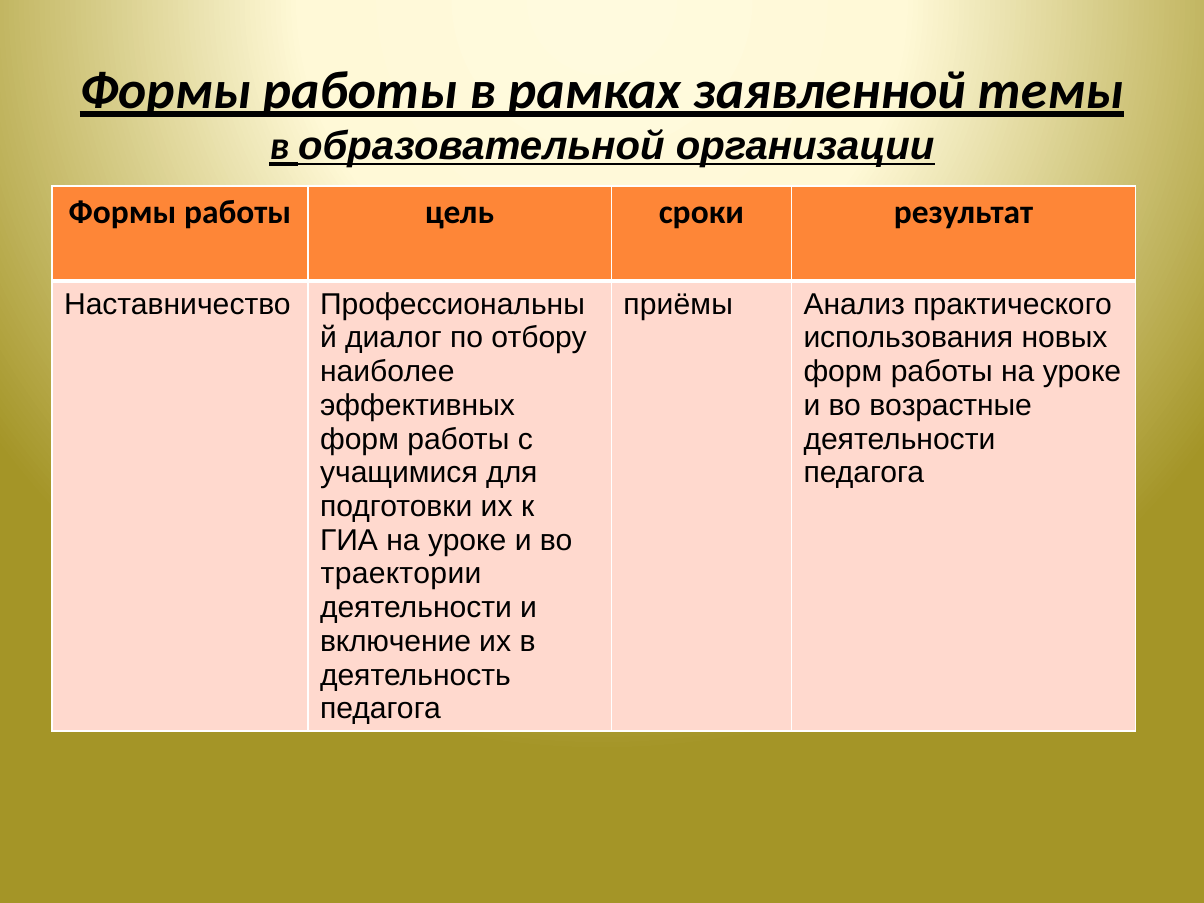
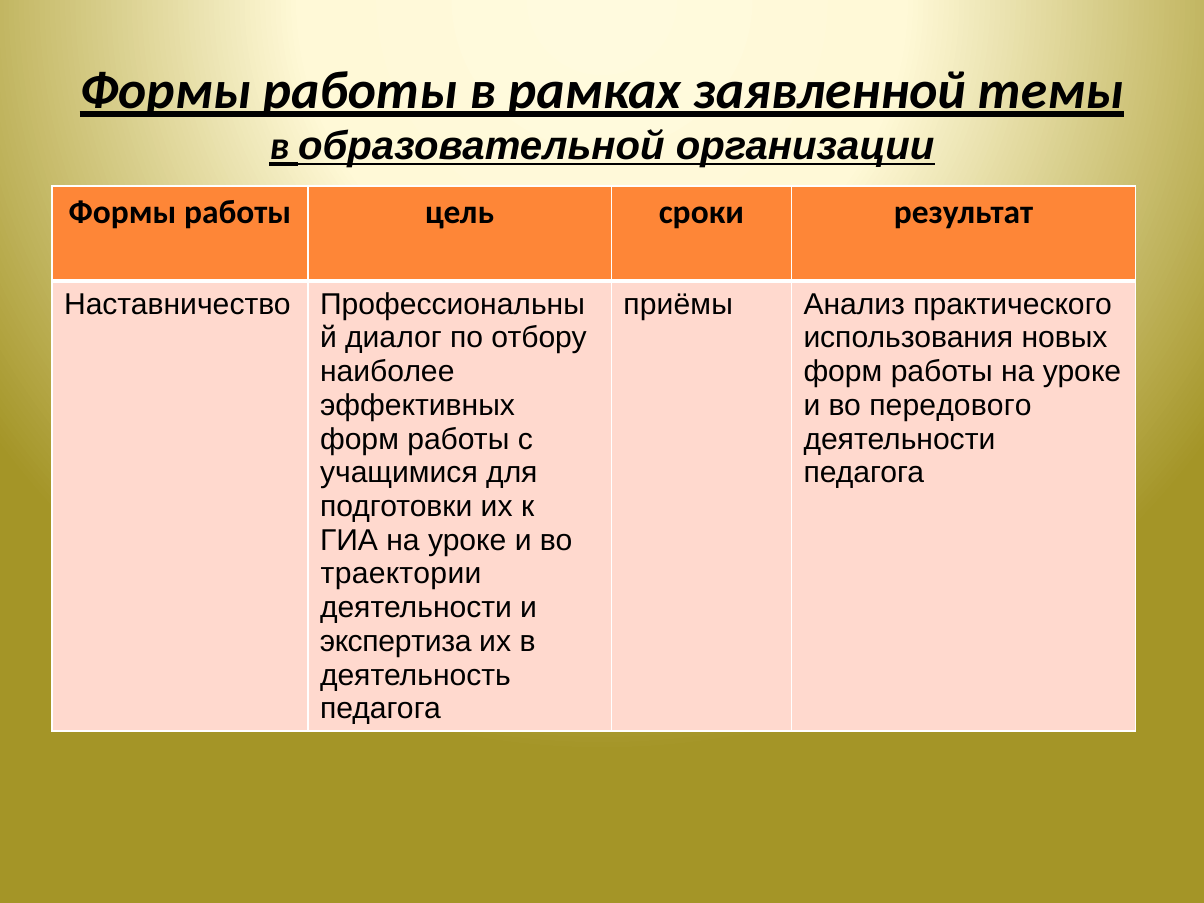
возрастные: возрастные -> передового
включение: включение -> экспертиза
